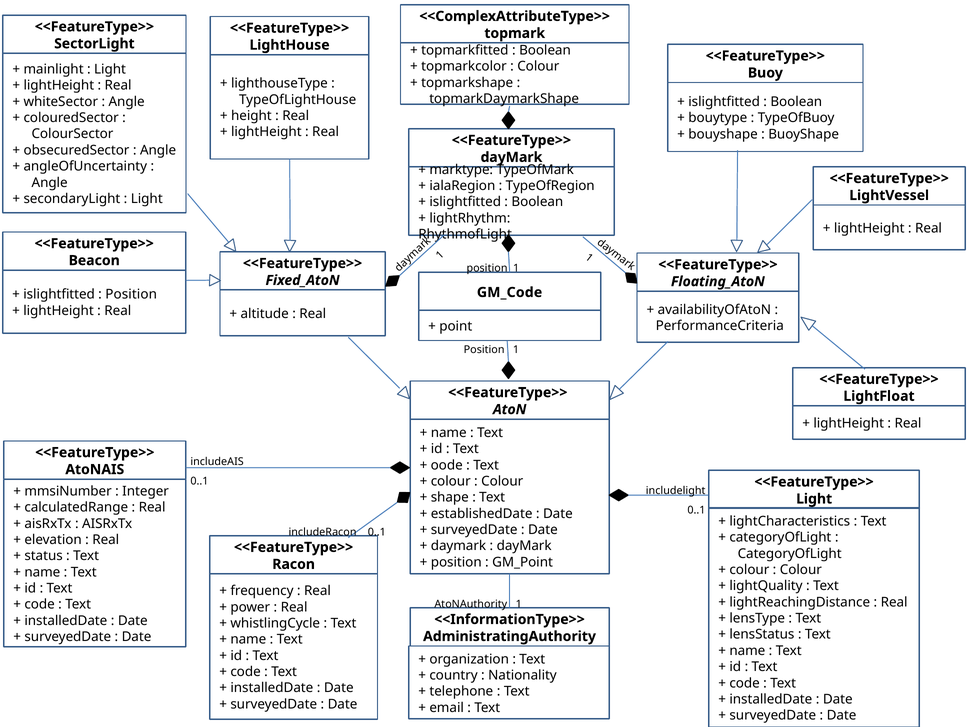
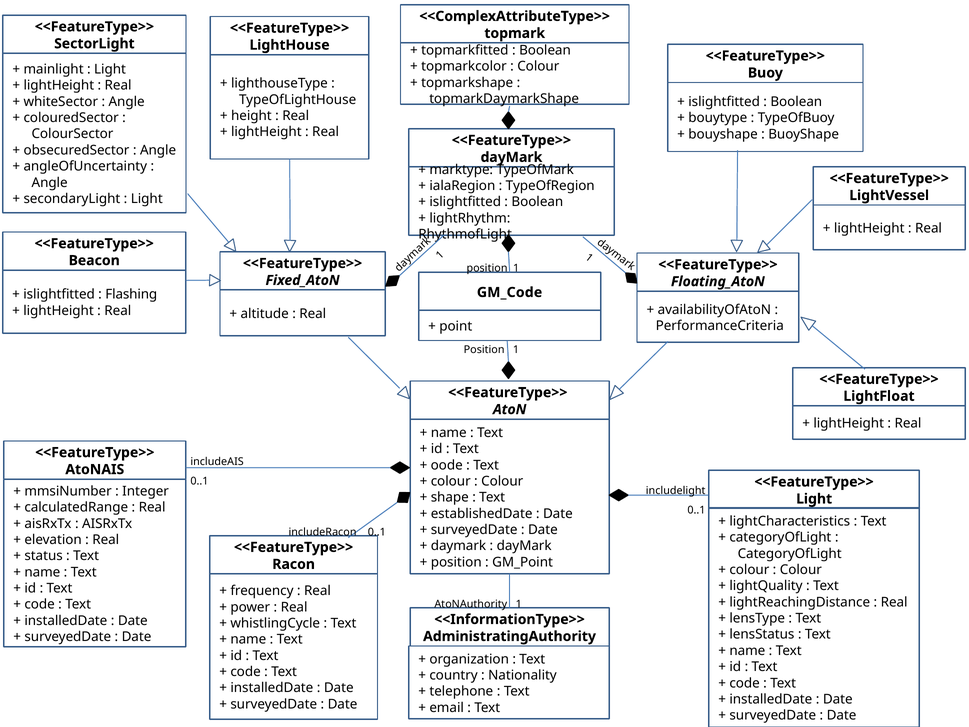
Position at (131, 294): Position -> Flashing
